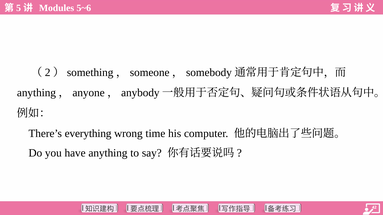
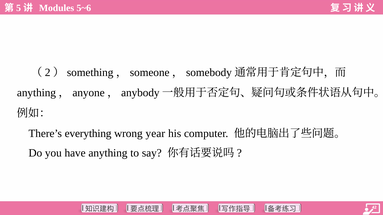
time: time -> year
